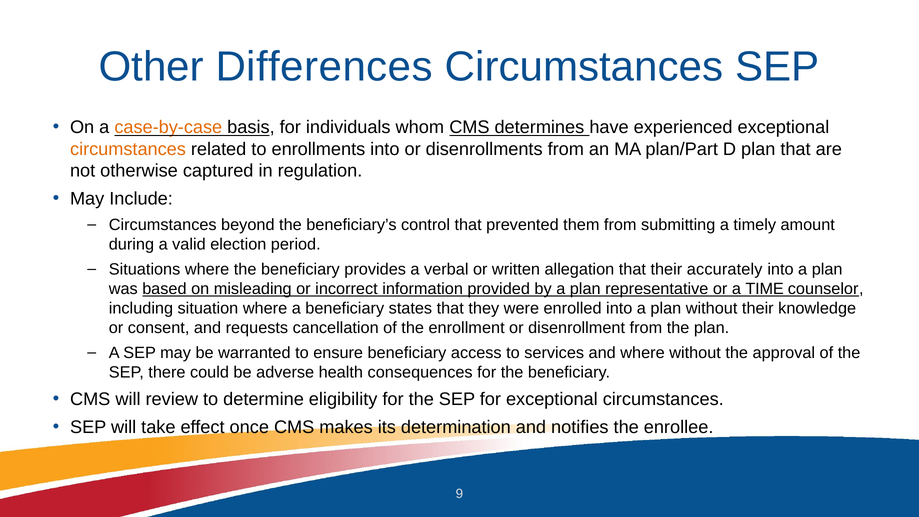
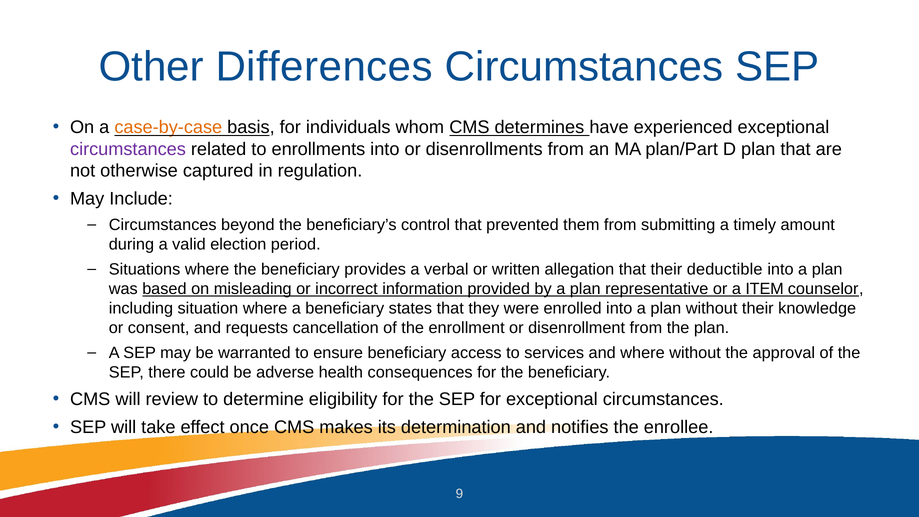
circumstances at (128, 149) colour: orange -> purple
accurately: accurately -> deductible
TIME: TIME -> ITEM
